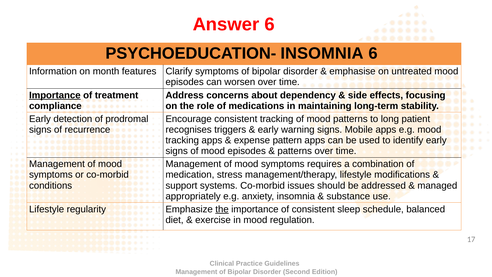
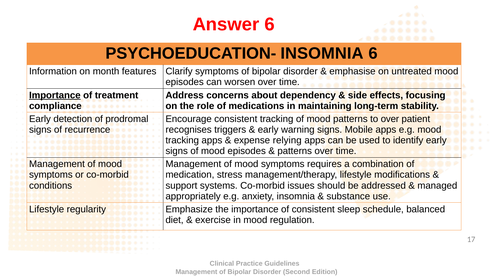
to long: long -> over
pattern: pattern -> relying
the at (222, 209) underline: present -> none
